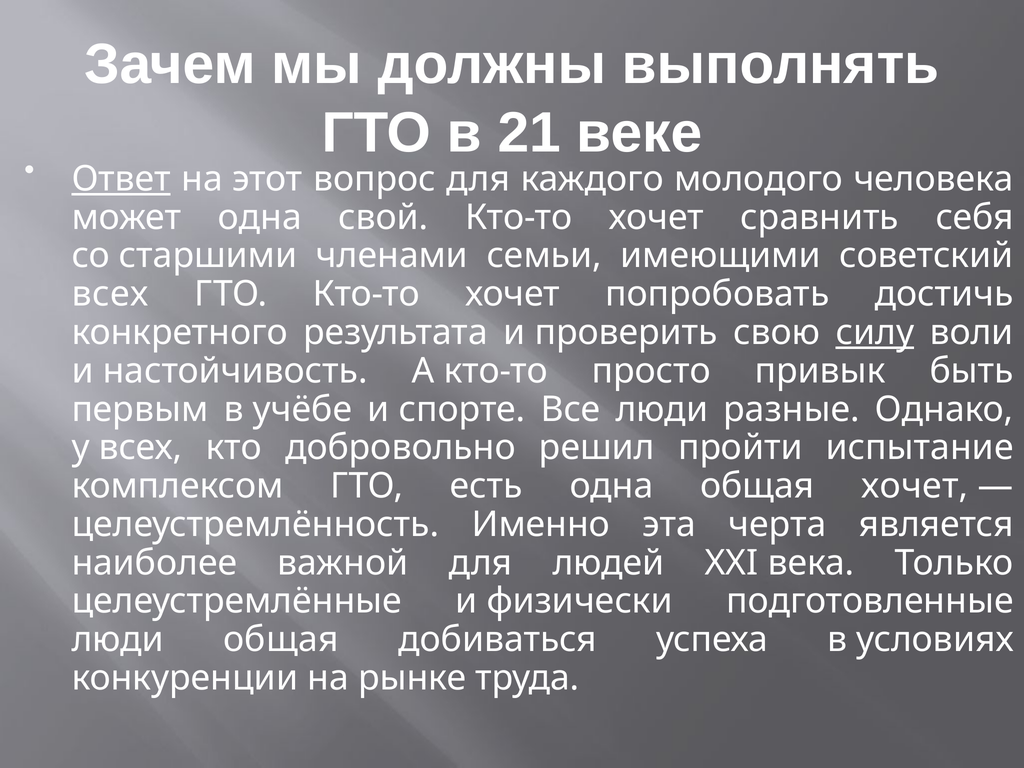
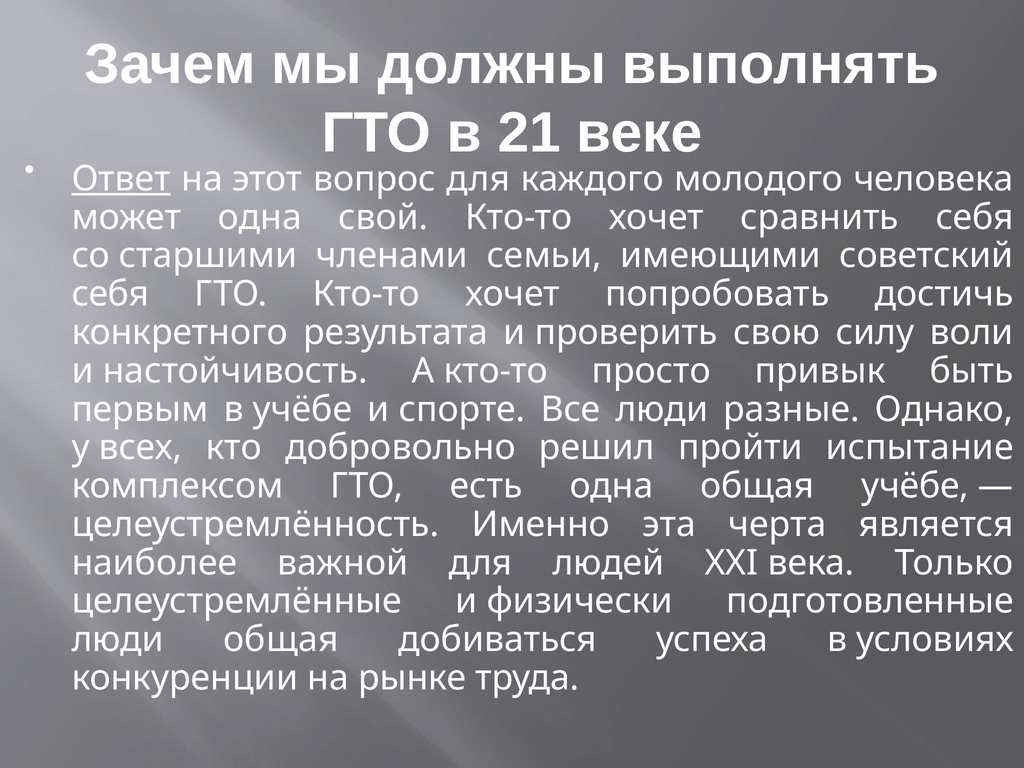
всех at (110, 294): всех -> себя
силу underline: present -> none
общая хочет: хочет -> учёбе
